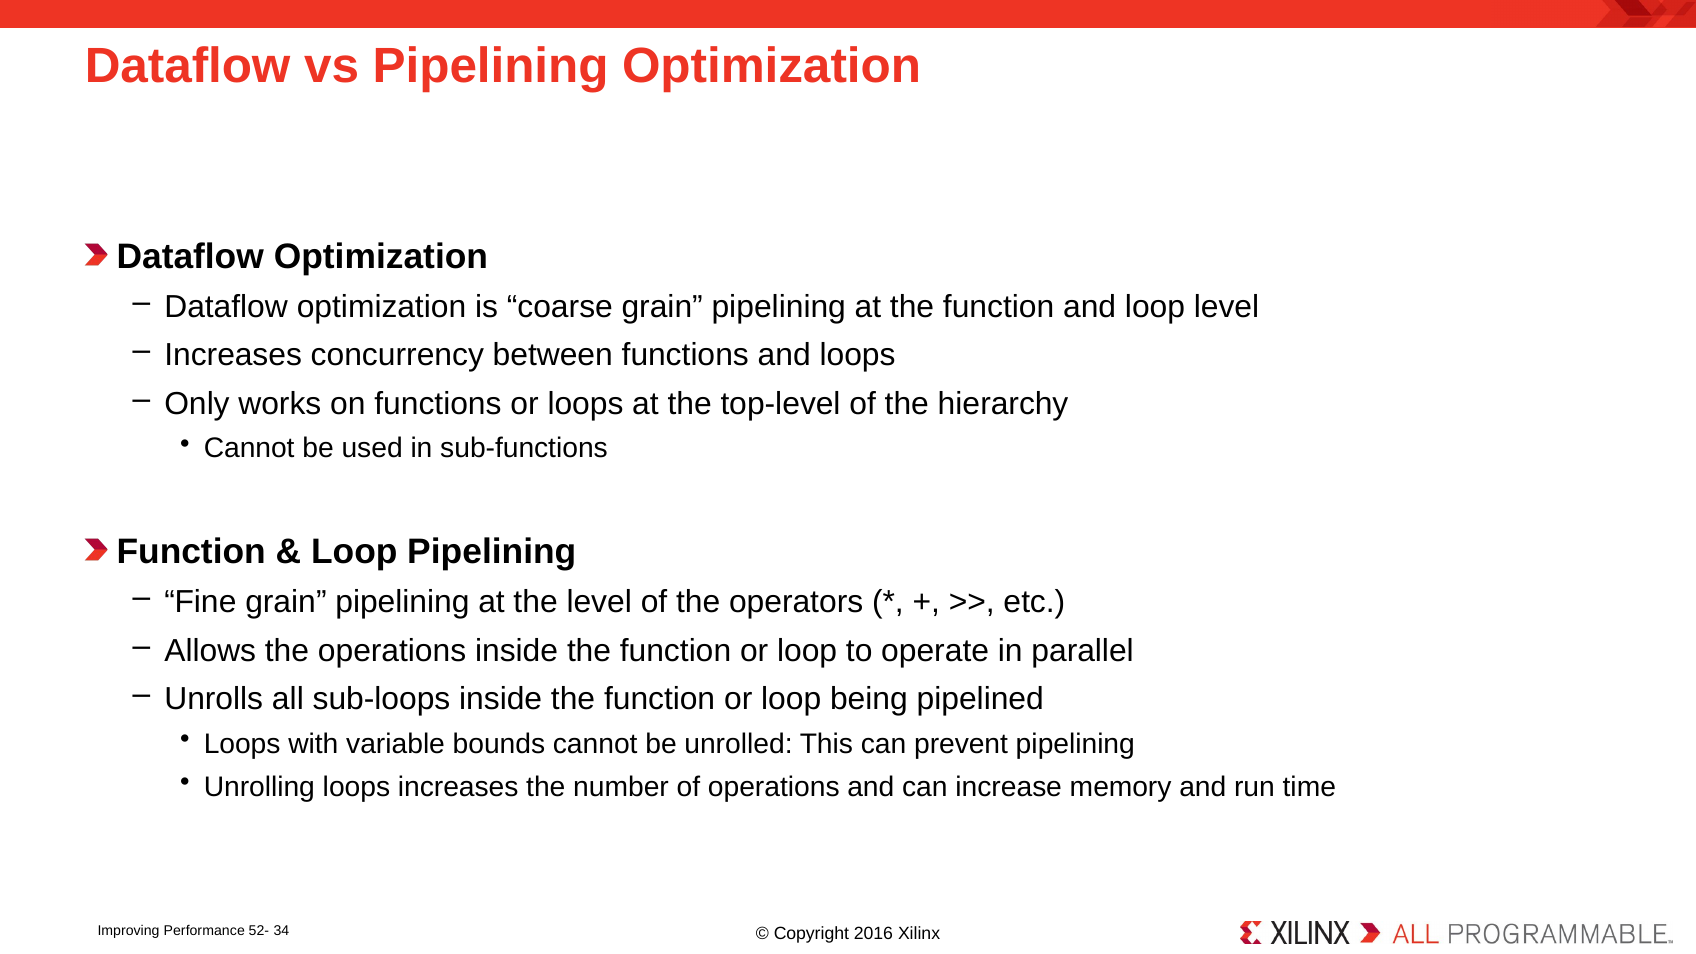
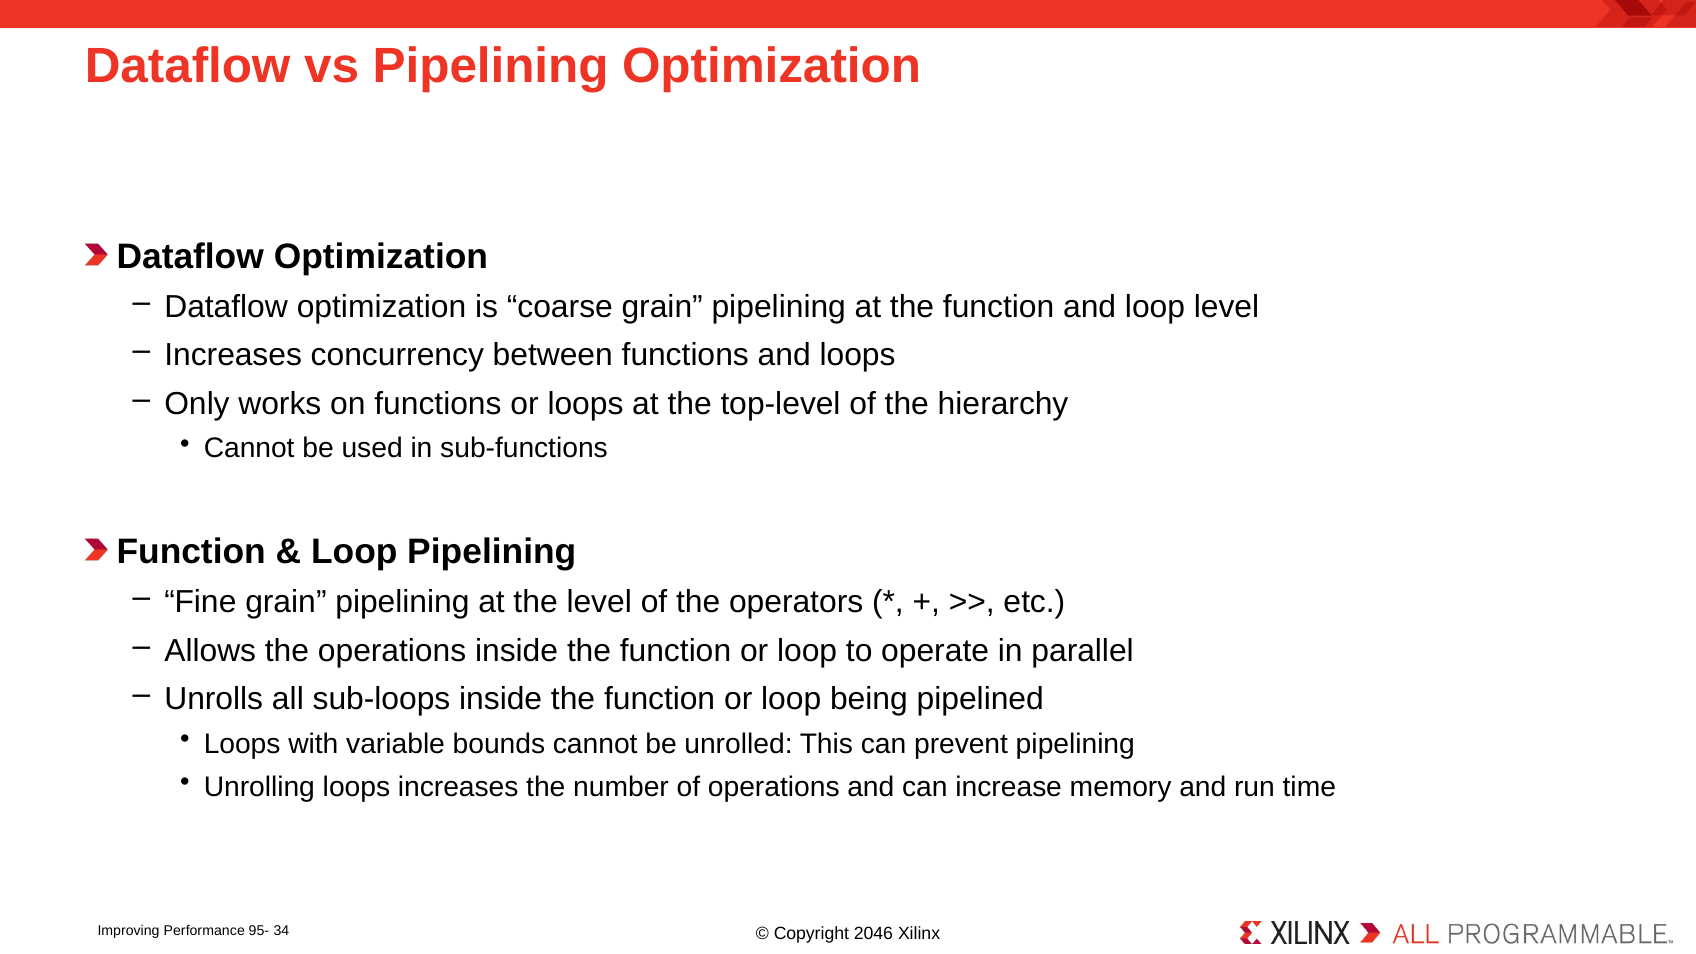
52-: 52- -> 95-
2016: 2016 -> 2046
